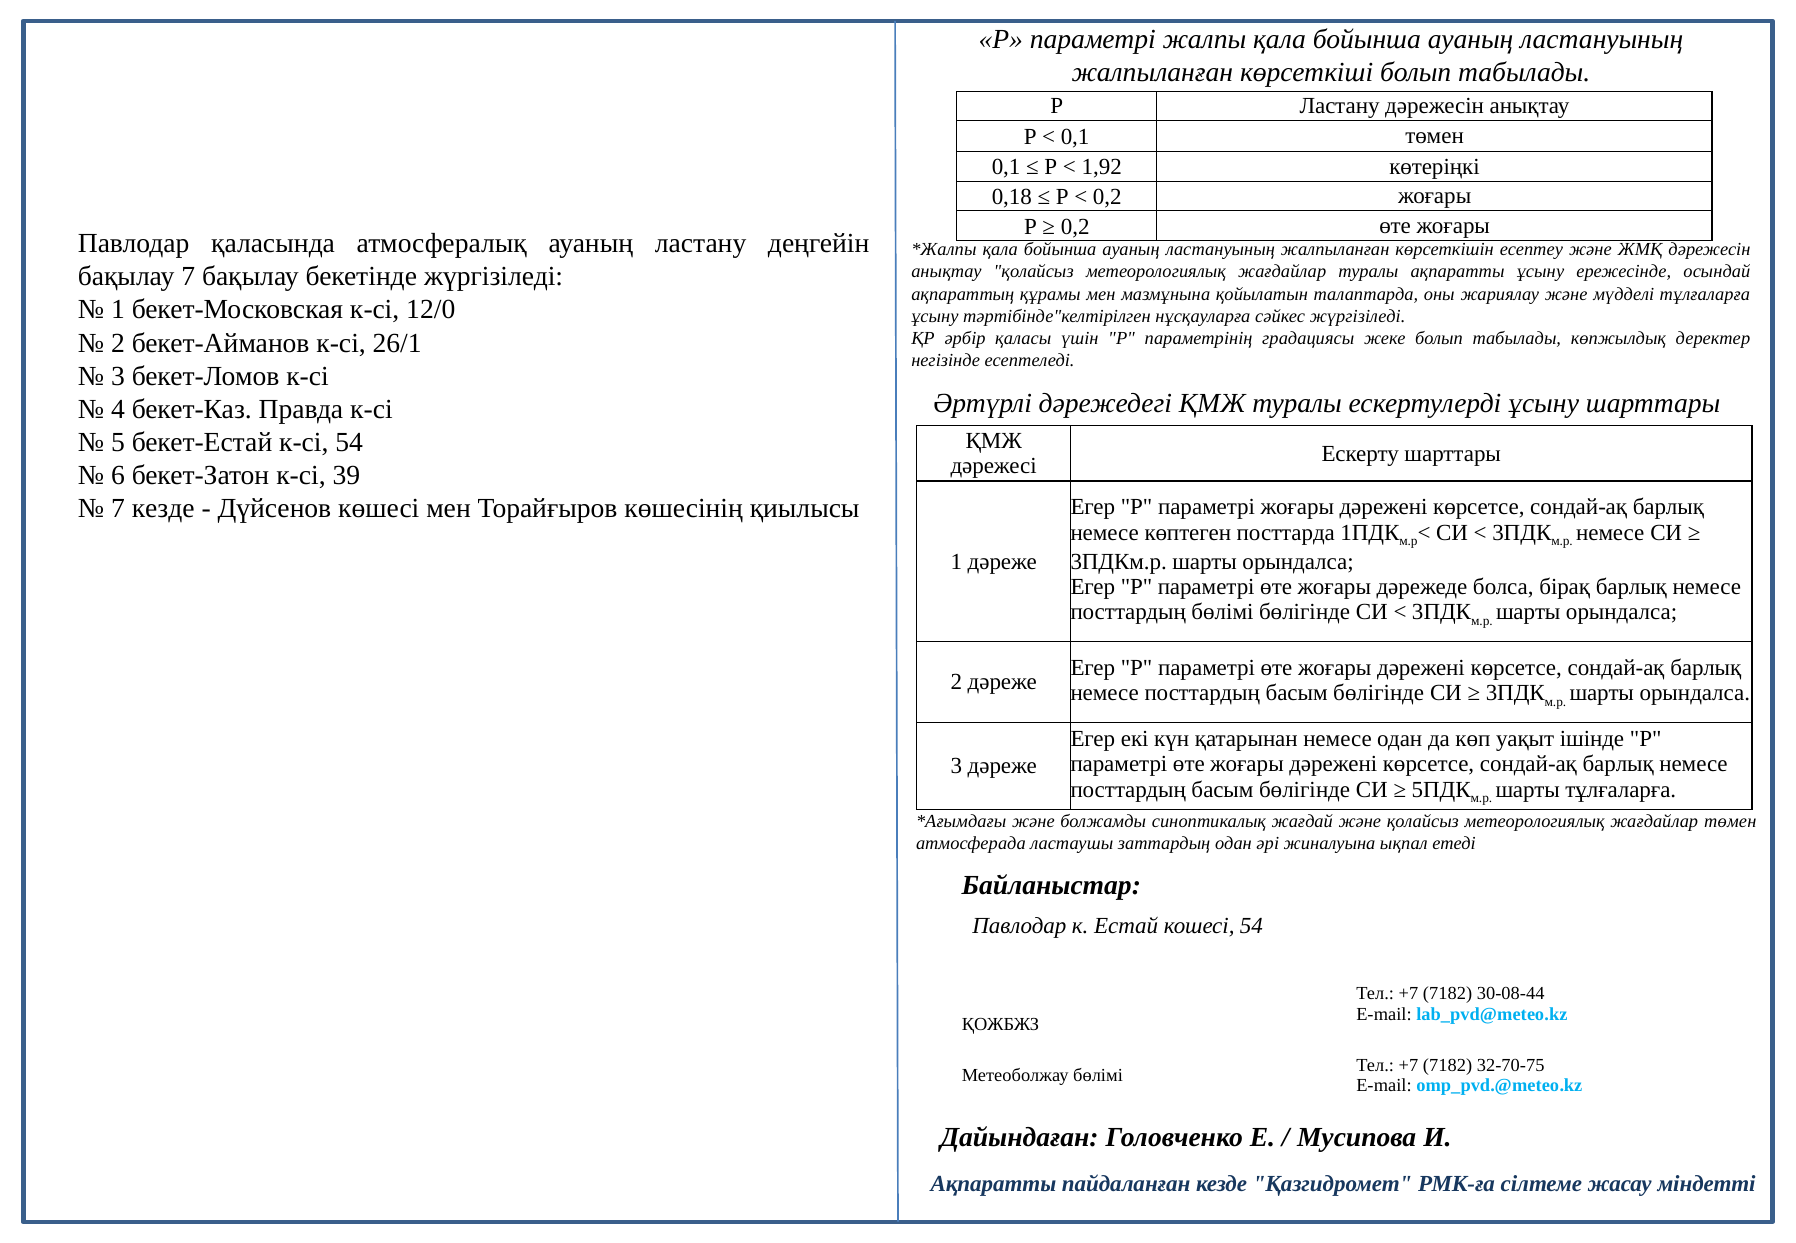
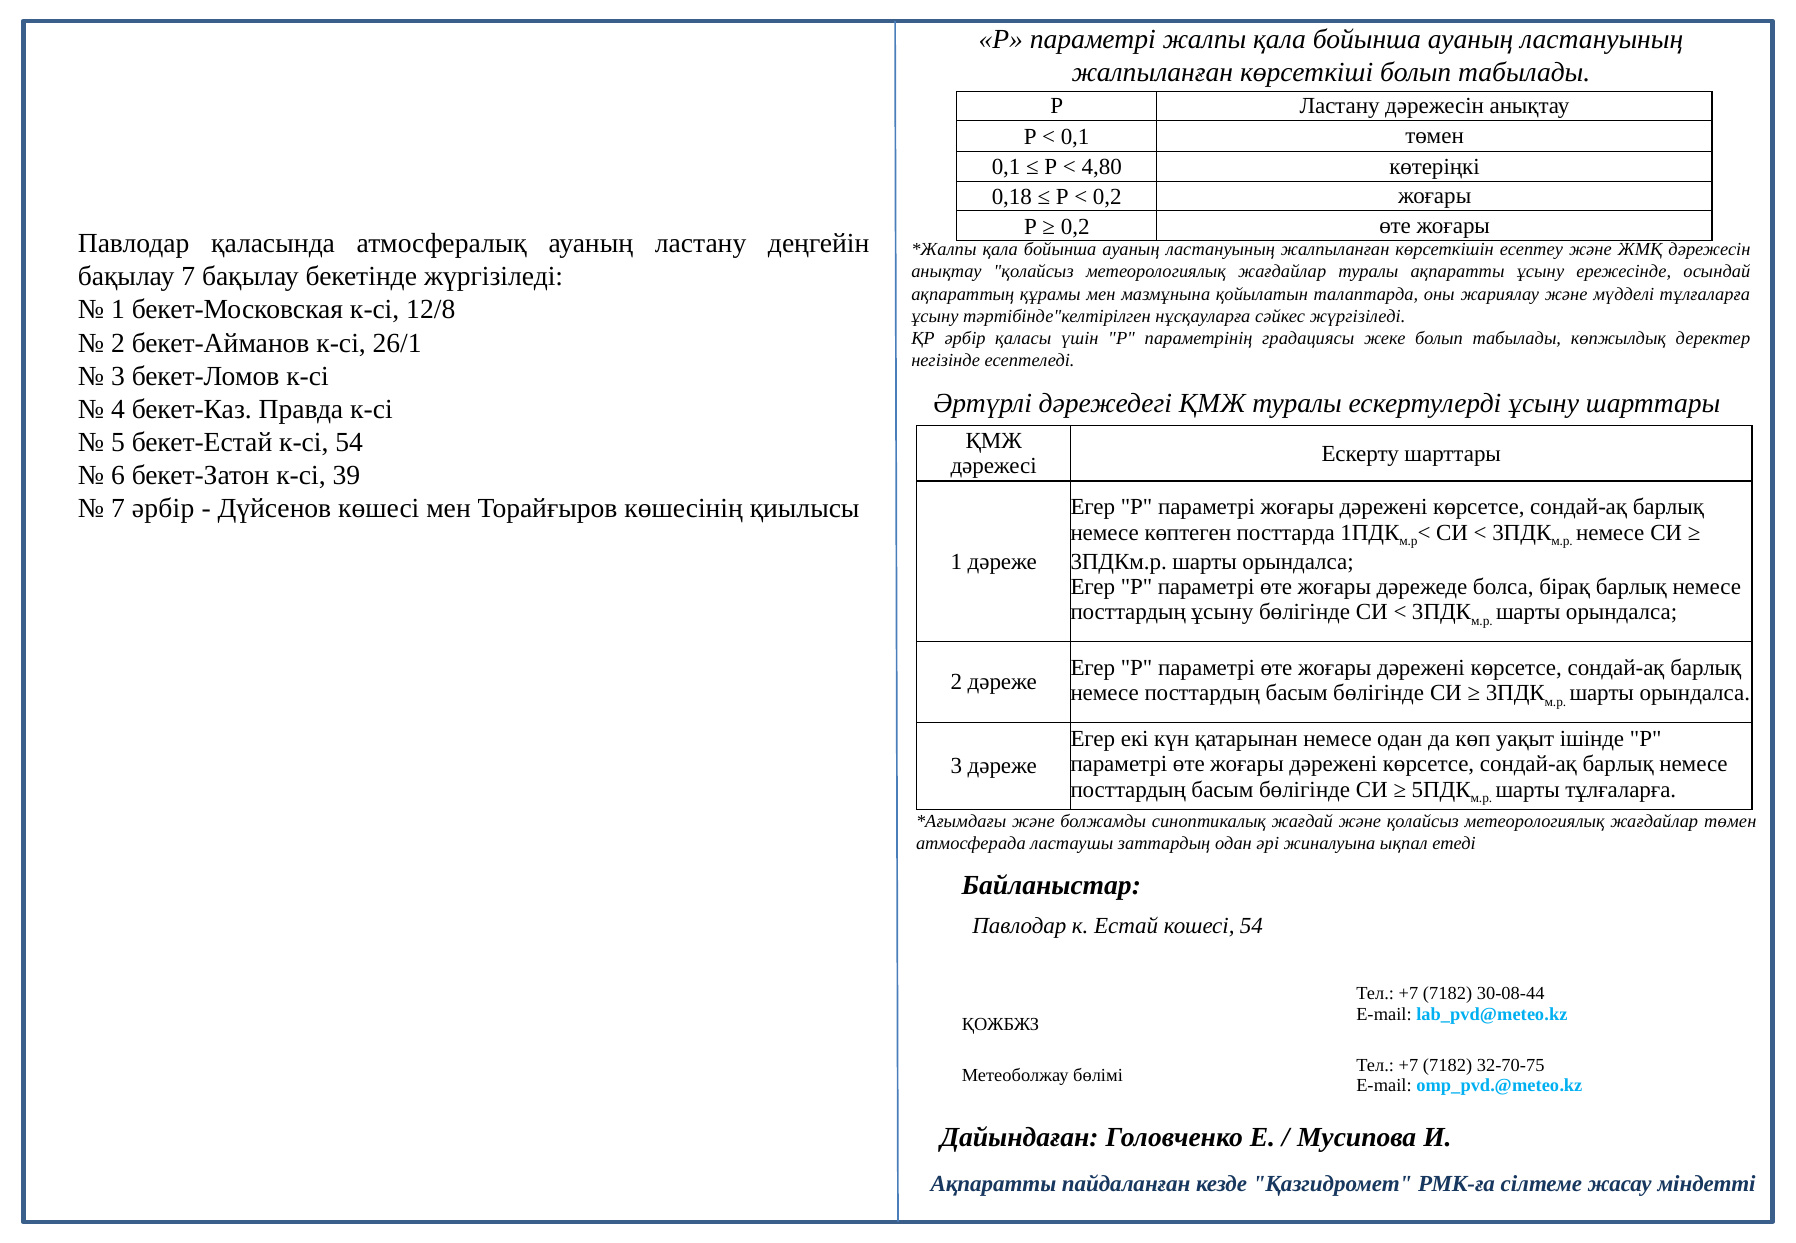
1,92: 1,92 -> 4,80
12/0: 12/0 -> 12/8
7 кезде: кезде -> әрбір
посттардың бөлімі: бөлімі -> ұсыну
